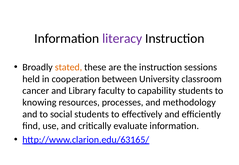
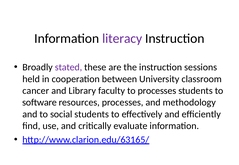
stated colour: orange -> purple
to capability: capability -> processes
knowing: knowing -> software
